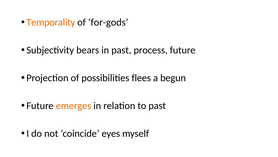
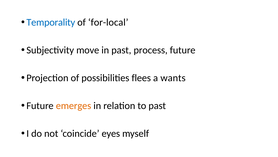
Temporality colour: orange -> blue
for-gods: for-gods -> for-local
bears: bears -> move
begun: begun -> wants
